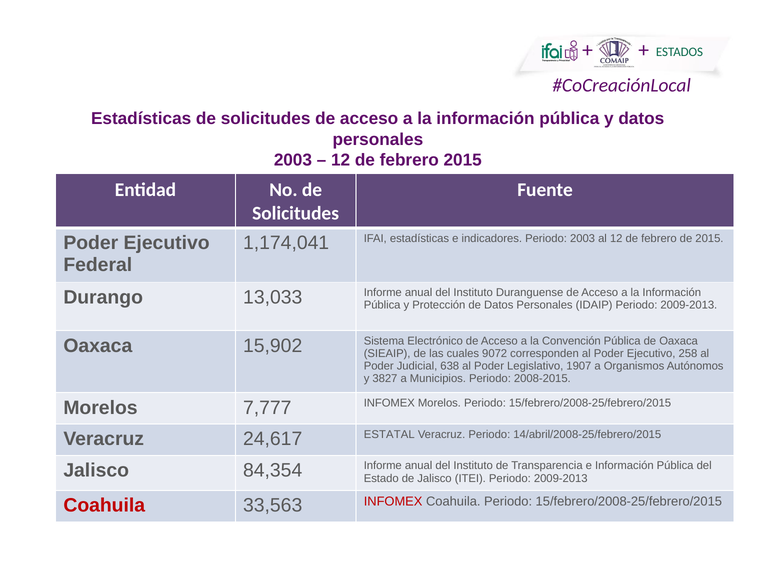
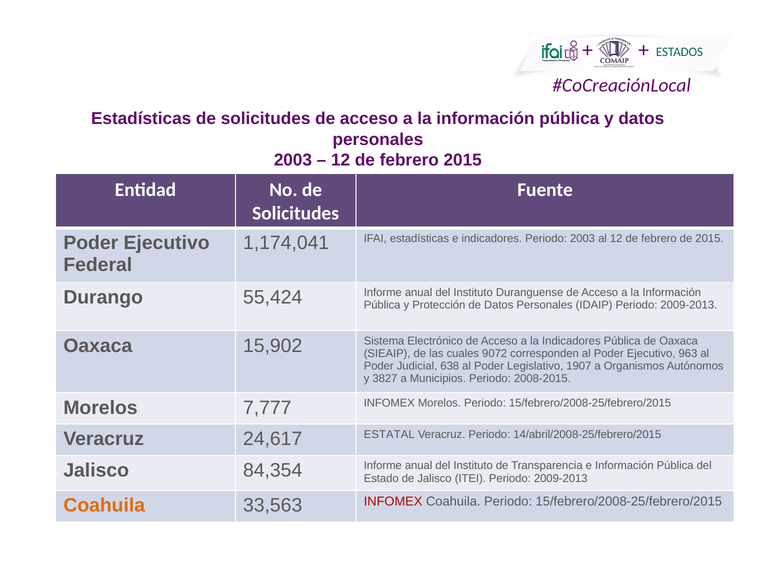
13,033: 13,033 -> 55,424
la Convención: Convención -> Indicadores
258: 258 -> 963
Coahuila at (104, 506) colour: red -> orange
